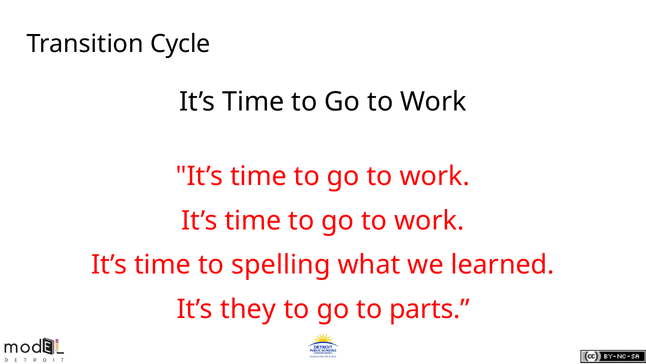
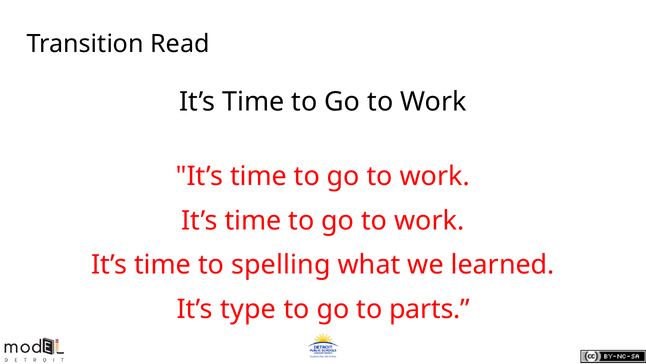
Cycle: Cycle -> Read
they: they -> type
